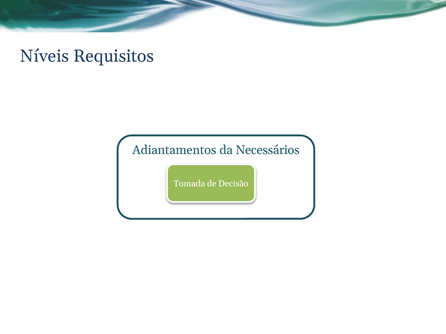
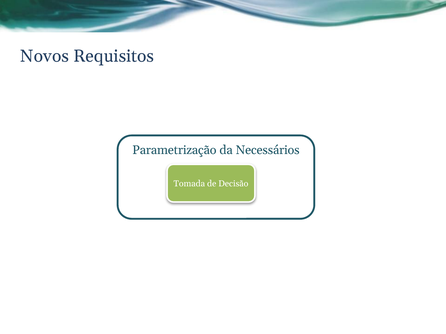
Níveis: Níveis -> Novos
Adiantamentos: Adiantamentos -> Parametrização
